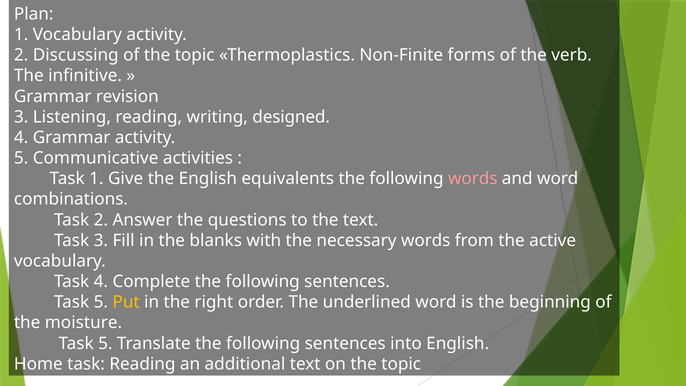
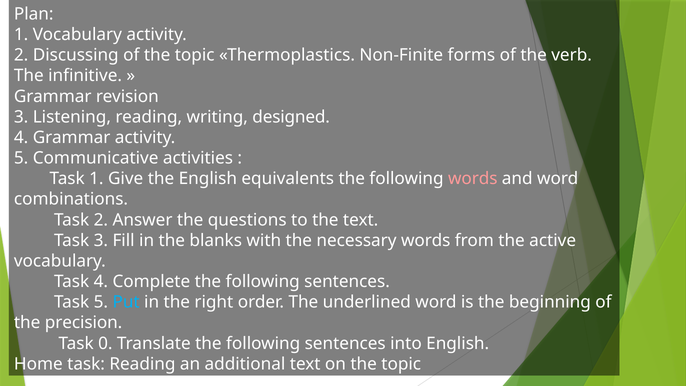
Put colour: yellow -> light blue
moisture: moisture -> precision
5 at (105, 343): 5 -> 0
